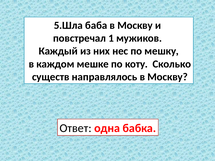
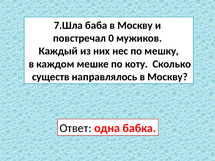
5.Шла: 5.Шла -> 7.Шла
1: 1 -> 0
